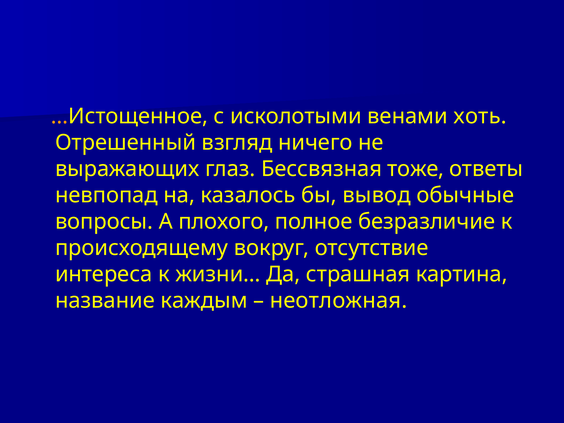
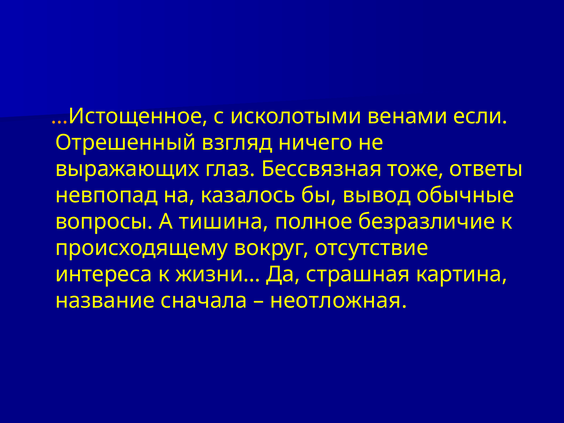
хоть: хоть -> если
плохого: плохого -> тишина
каждым: каждым -> сначала
